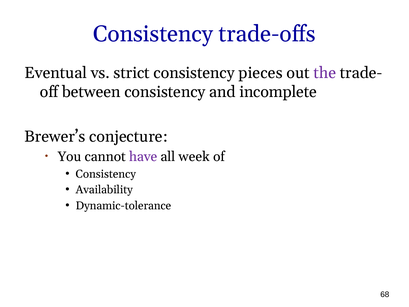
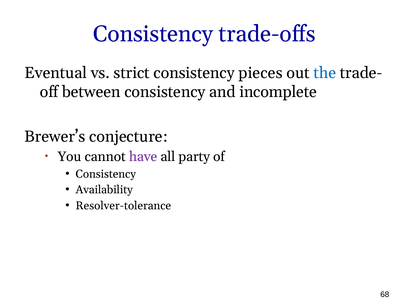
the colour: purple -> blue
week: week -> party
Dynamic-tolerance: Dynamic-tolerance -> Resolver-tolerance
